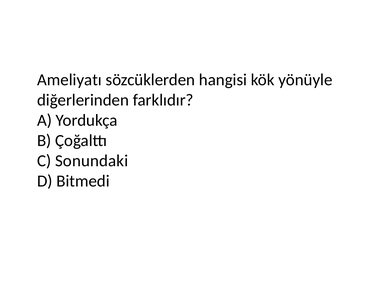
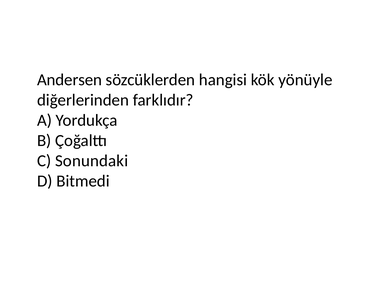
Ameliyatı: Ameliyatı -> Andersen
